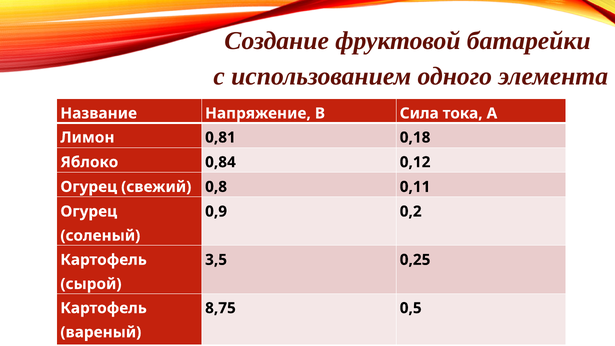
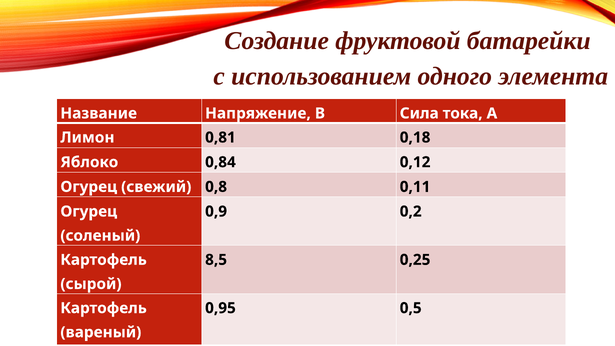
3,5: 3,5 -> 8,5
8,75: 8,75 -> 0,95
